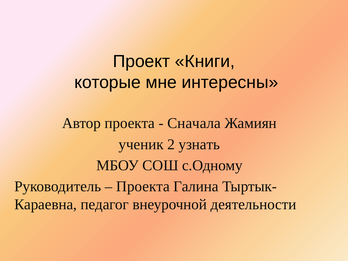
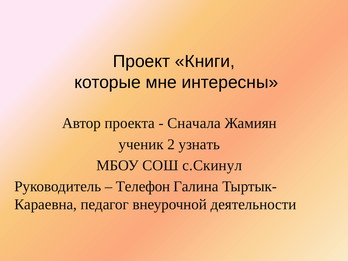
с.Одному: с.Одному -> с.Скинул
Проекта at (143, 187): Проекта -> Телефон
